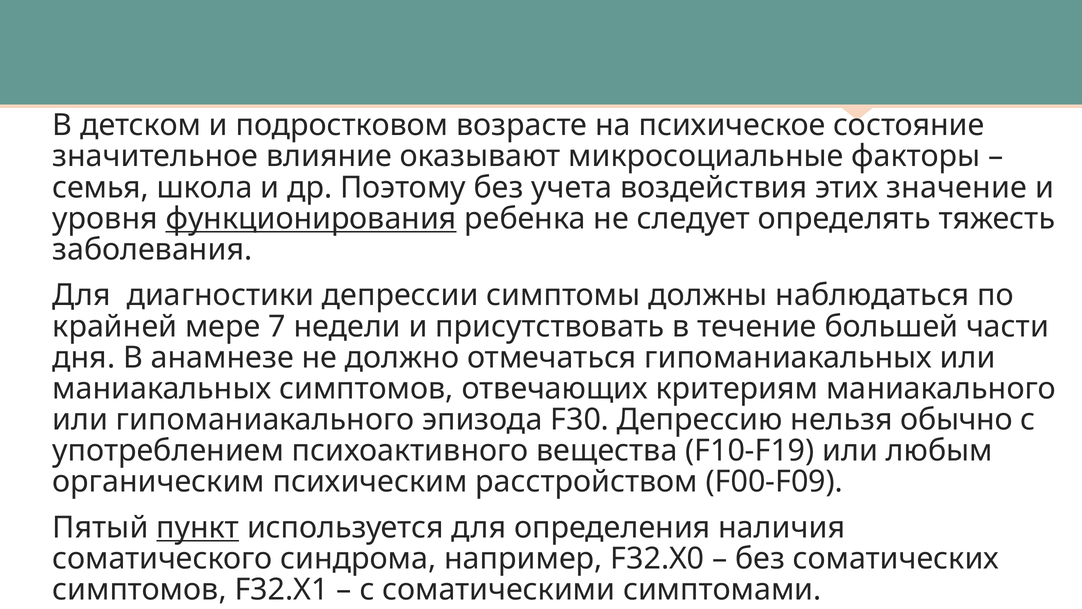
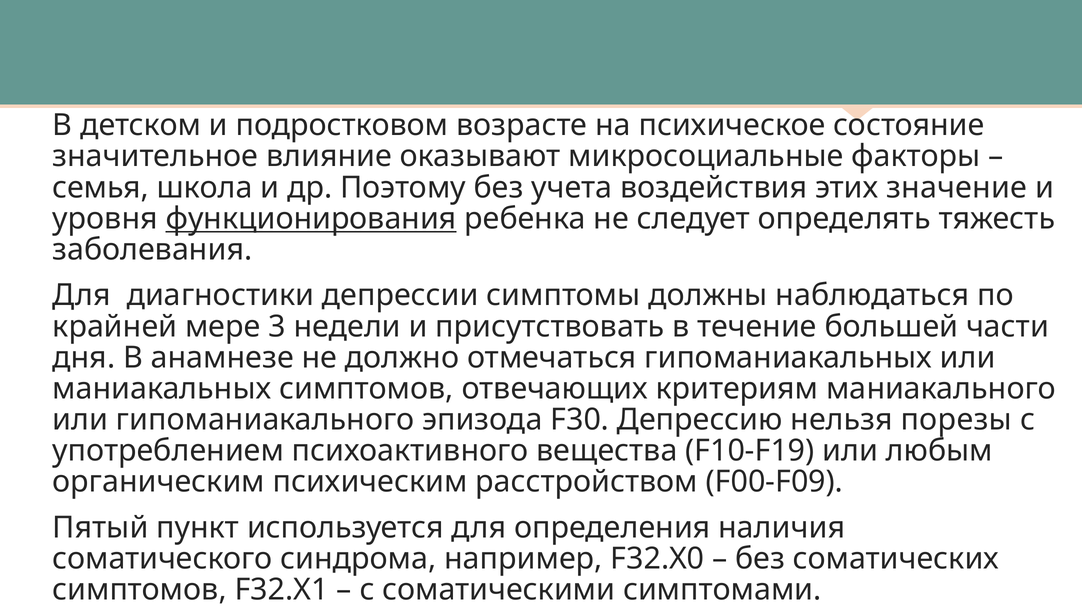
7: 7 -> 3
обычно: обычно -> порезы
пункт underline: present -> none
